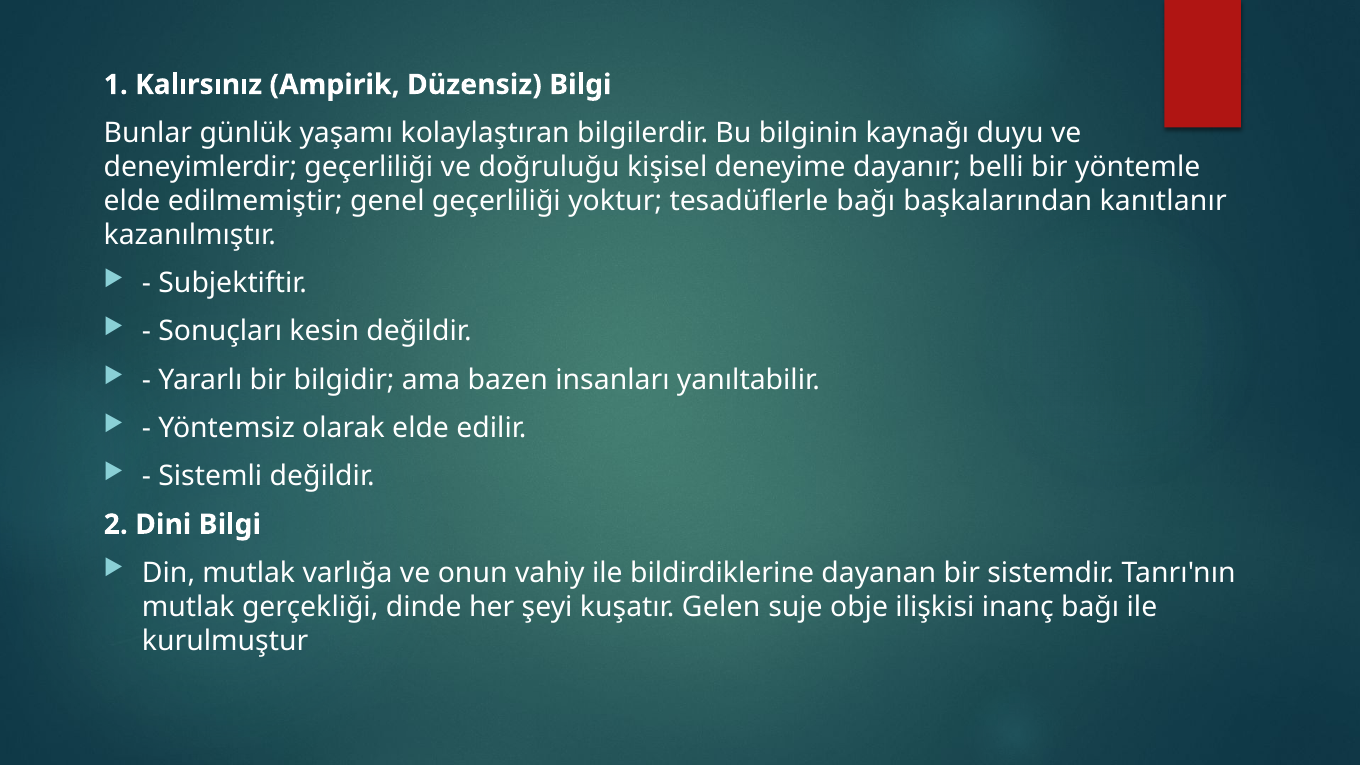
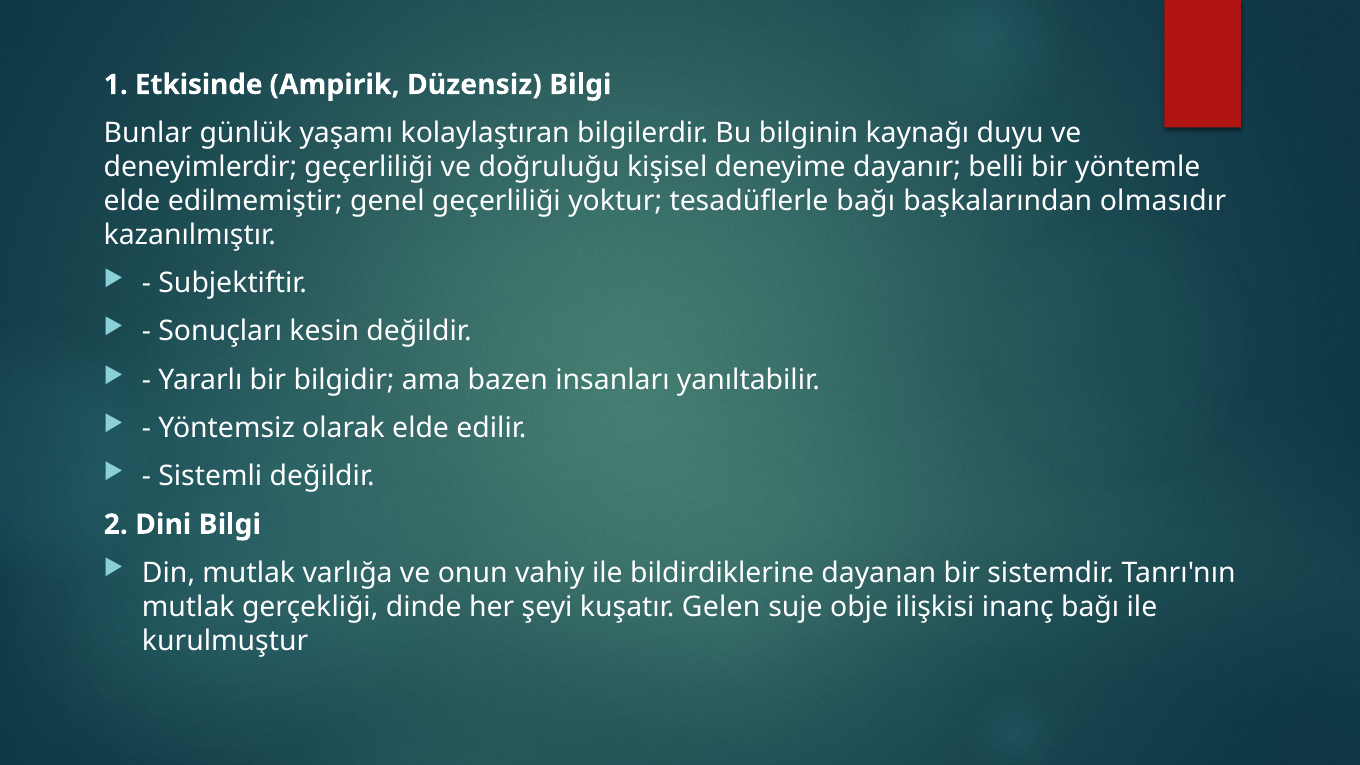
Kalırsınız: Kalırsınız -> Etkisinde
kanıtlanır: kanıtlanır -> olmasıdır
